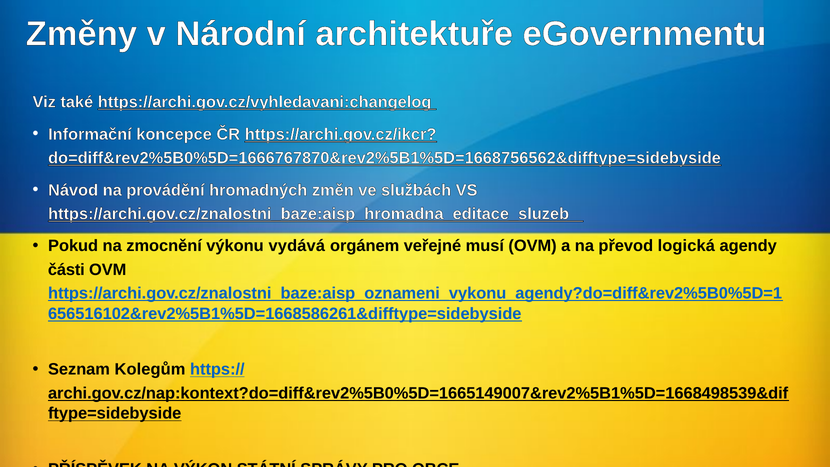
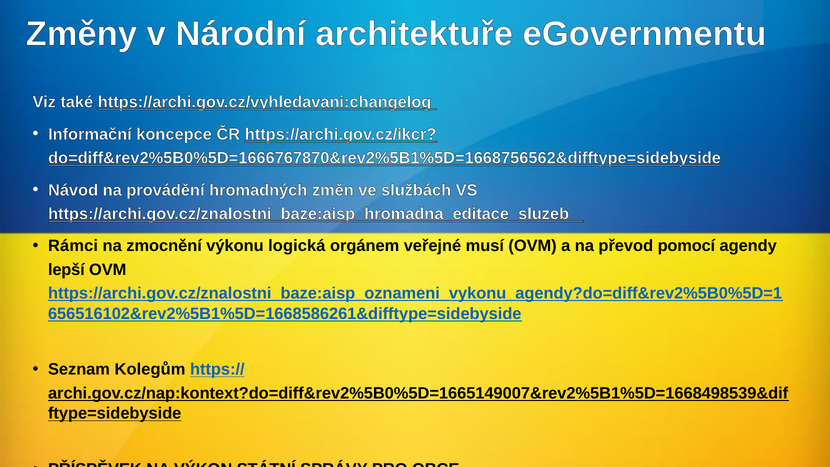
Pokud: Pokud -> Rámci
vydává: vydává -> logická
logická: logická -> pomocí
části: části -> lepší
